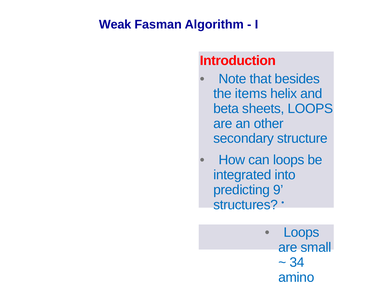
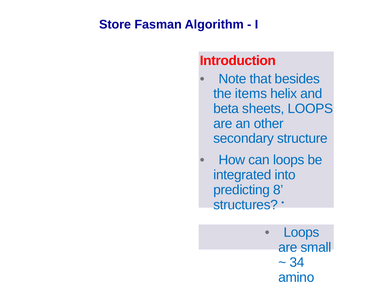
Weak: Weak -> Store
9: 9 -> 8
